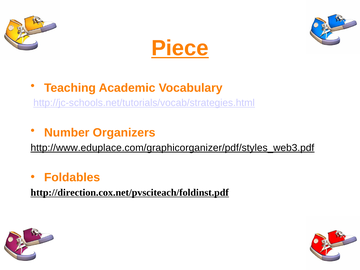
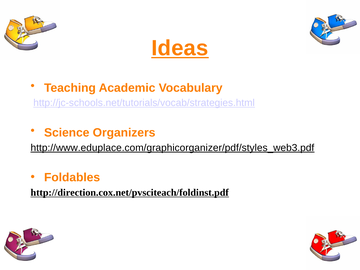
Piece: Piece -> Ideas
Number: Number -> Science
